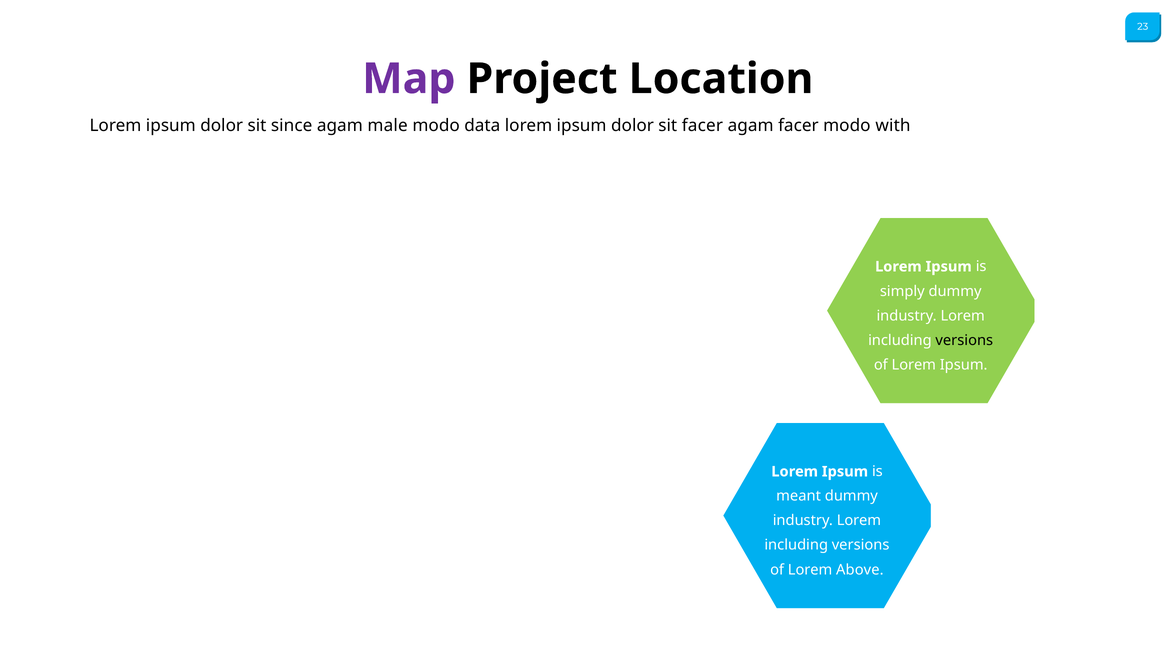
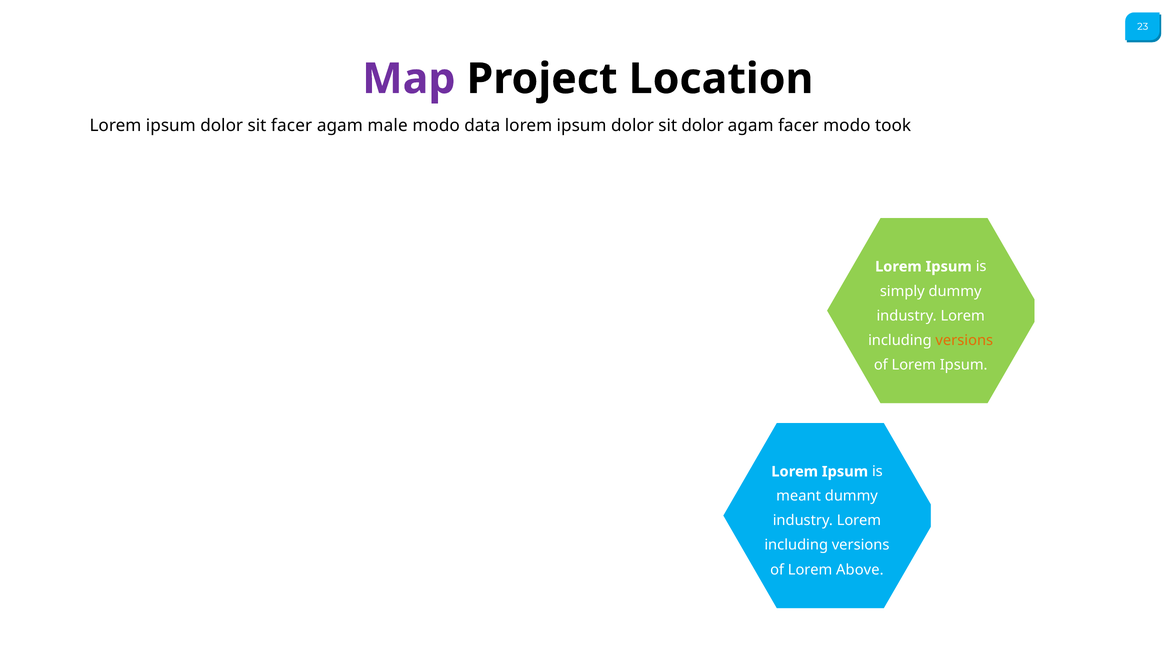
sit since: since -> facer
sit facer: facer -> dolor
with: with -> took
versions at (964, 340) colour: black -> orange
